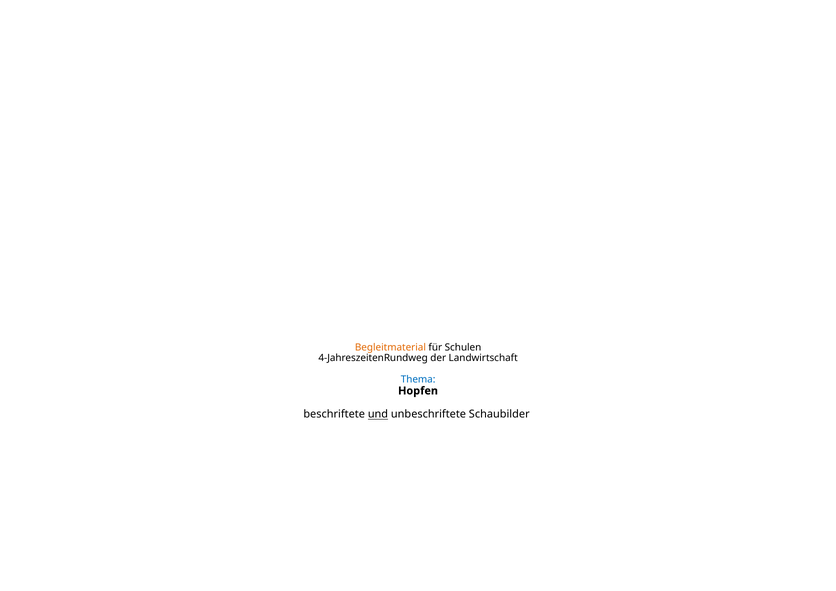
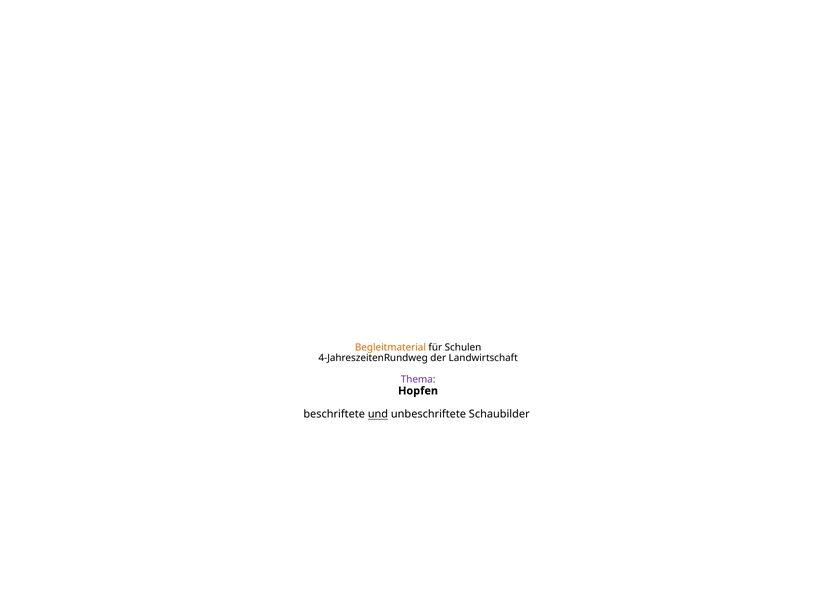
Thema colour: blue -> purple
